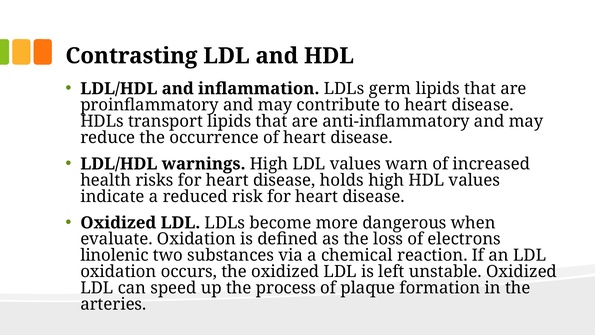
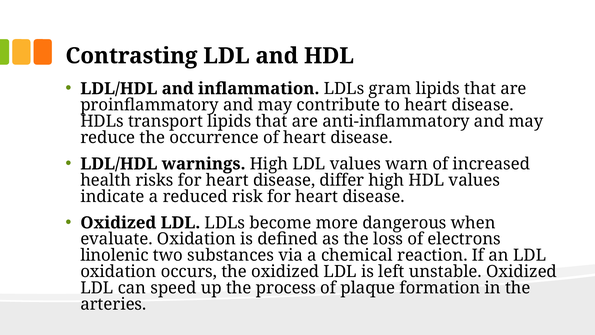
germ: germ -> gram
holds: holds -> differ
